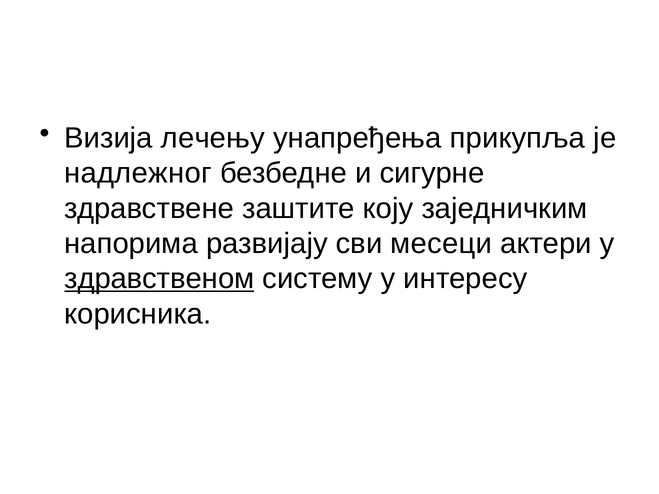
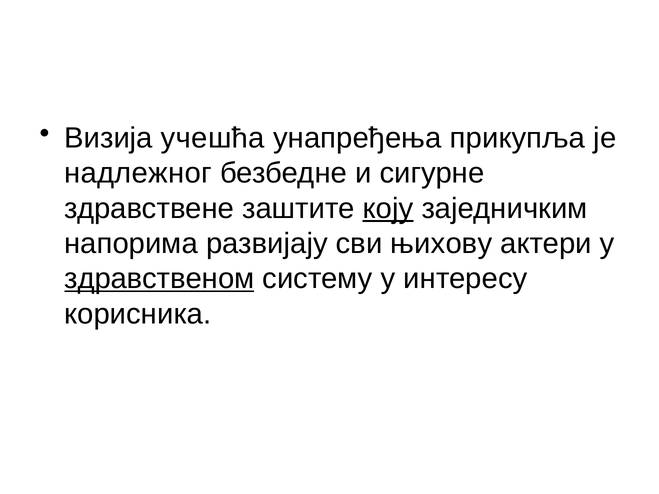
лечењу: лечењу -> учешћа
коју underline: none -> present
месеци: месеци -> њихову
